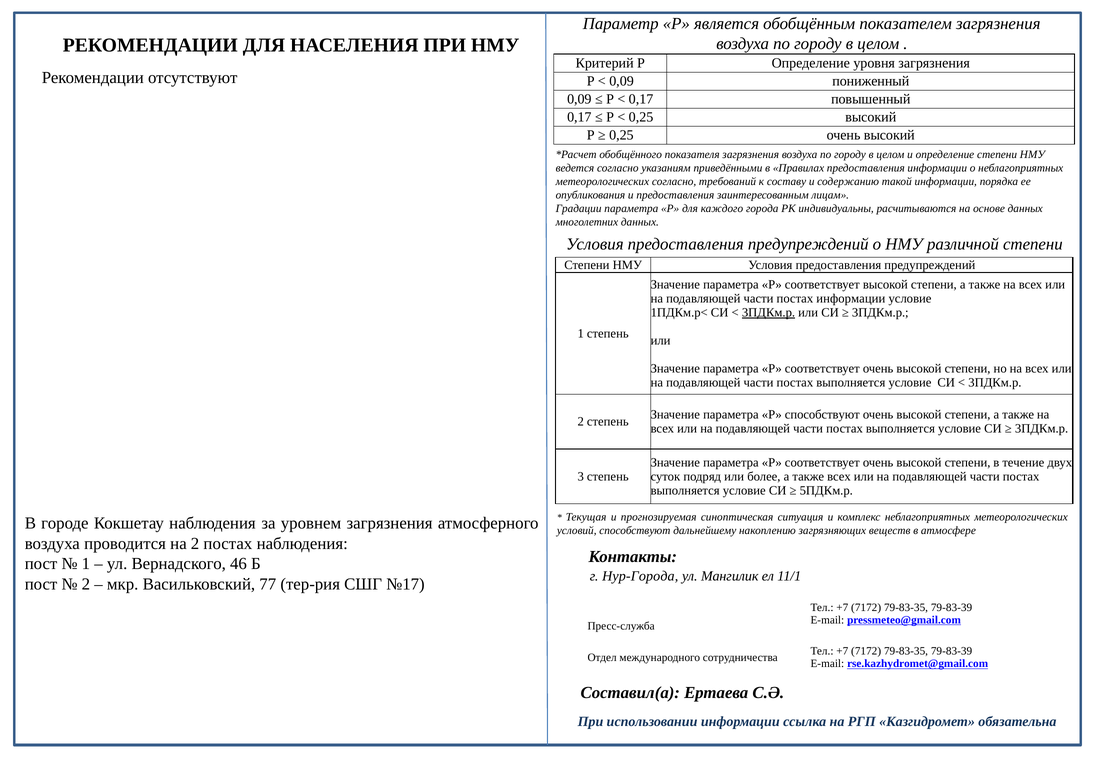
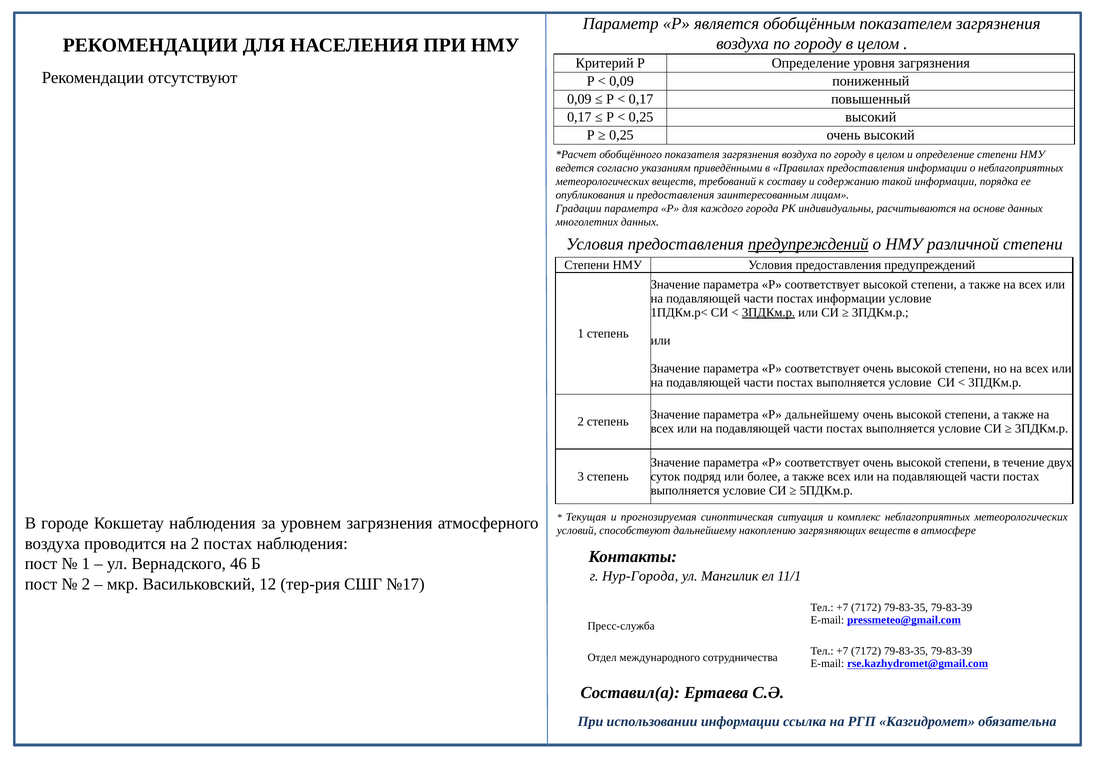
метеорологических согласно: согласно -> веществ
предупреждений at (808, 244) underline: none -> present
Р способствуют: способствуют -> дальнейшему
77: 77 -> 12
